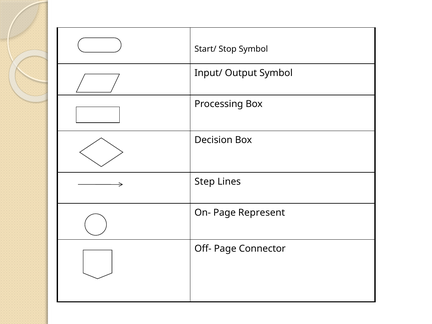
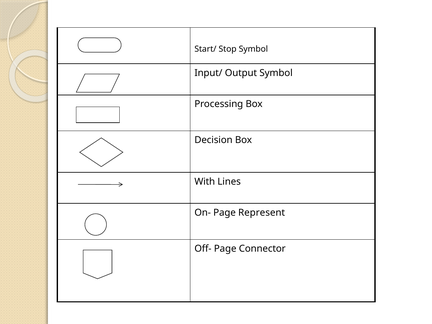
Step: Step -> With
